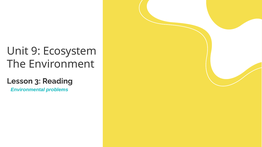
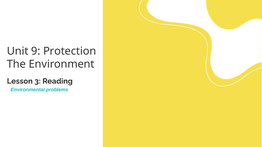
Ecosystem: Ecosystem -> Protection
